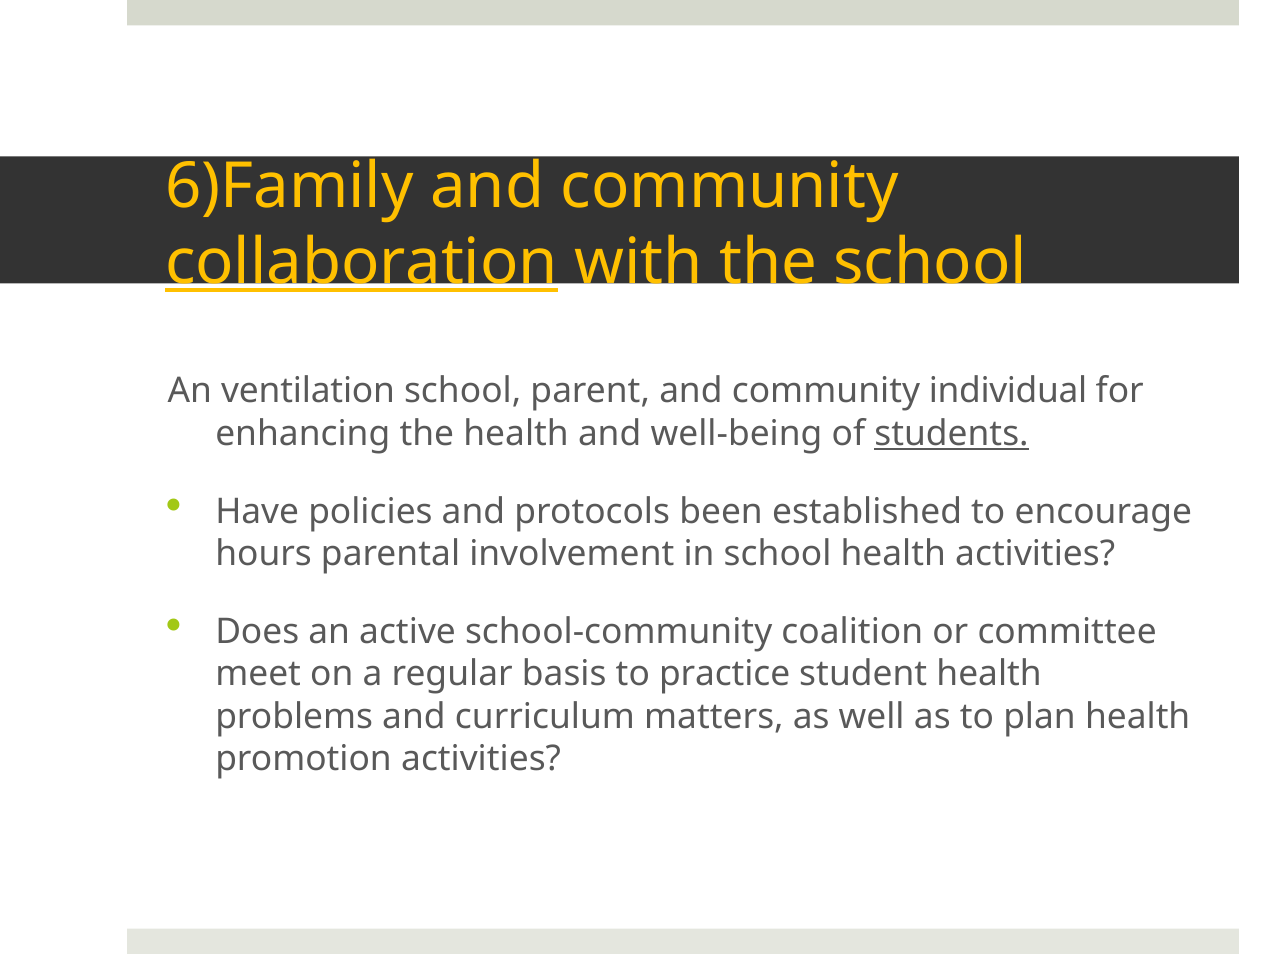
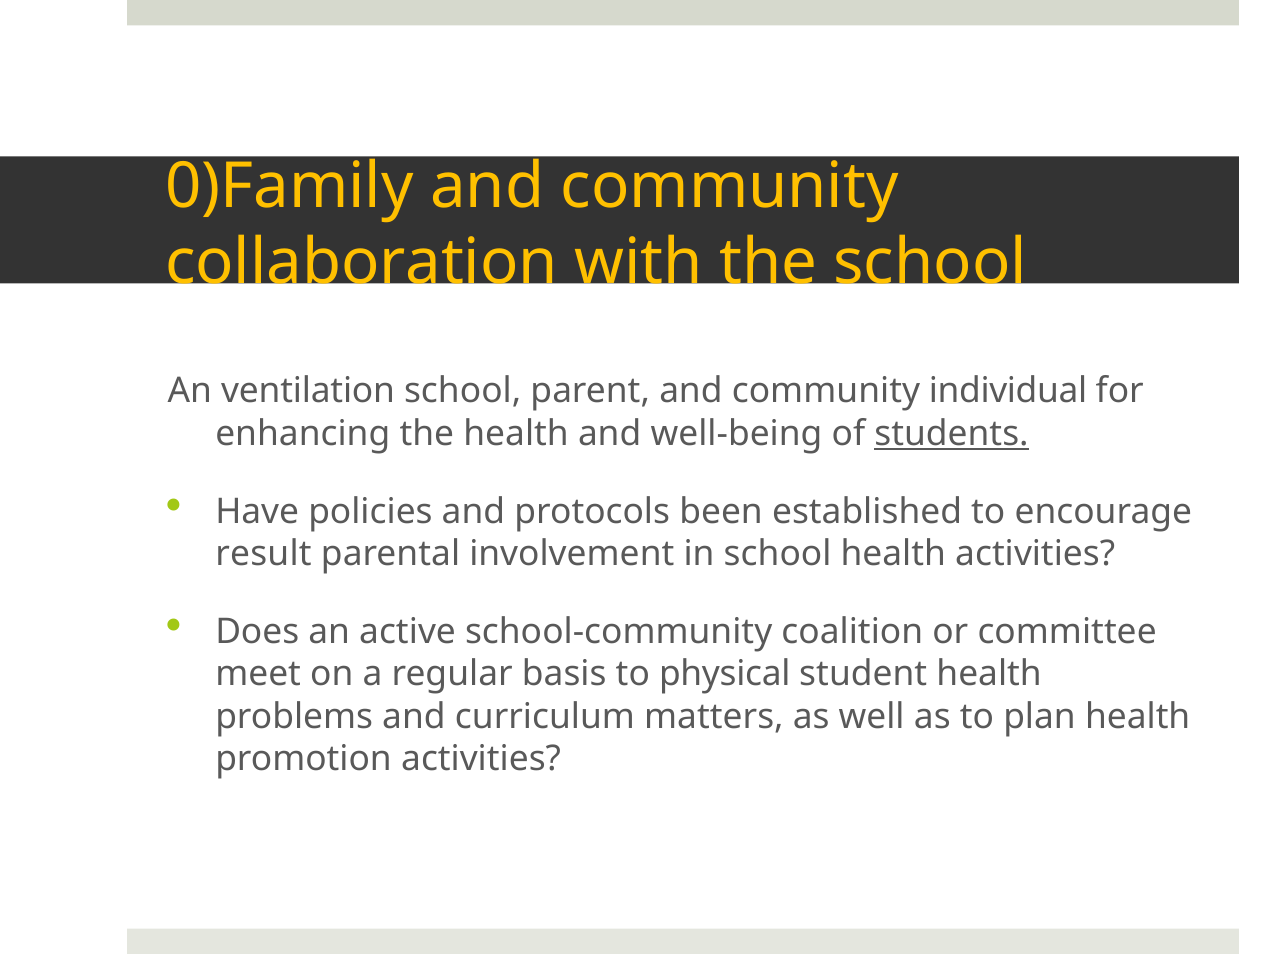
6)Family: 6)Family -> 0)Family
collaboration underline: present -> none
hours: hours -> result
practice: practice -> physical
